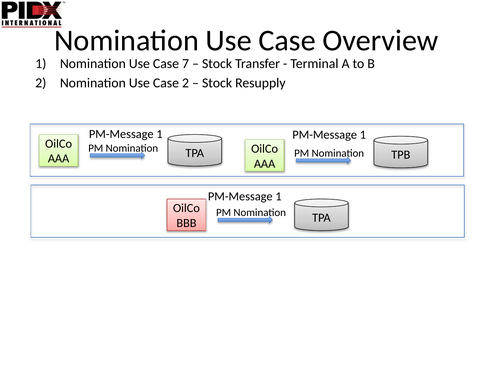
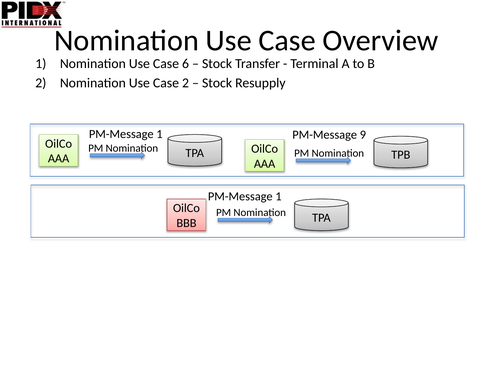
7: 7 -> 6
1 at (363, 135): 1 -> 9
